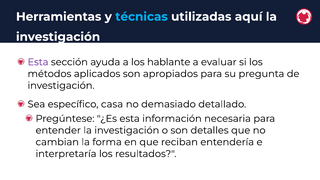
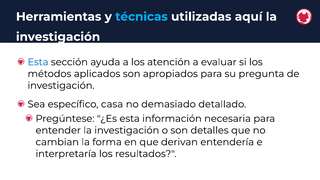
Esta at (38, 62) colour: purple -> blue
hablante: hablante -> atención
reciban: reciban -> derivan
